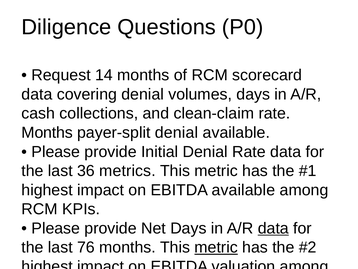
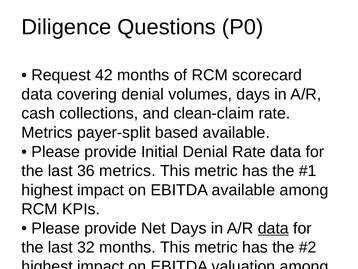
14: 14 -> 42
Months at (47, 132): Months -> Metrics
payer-split denial: denial -> based
76: 76 -> 32
metric at (216, 247) underline: present -> none
